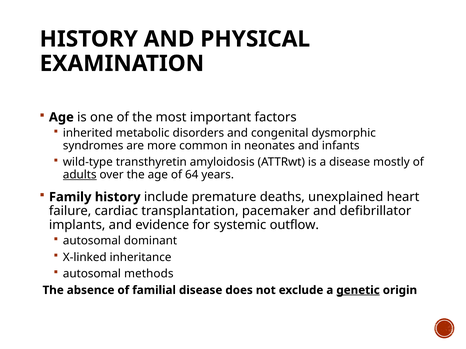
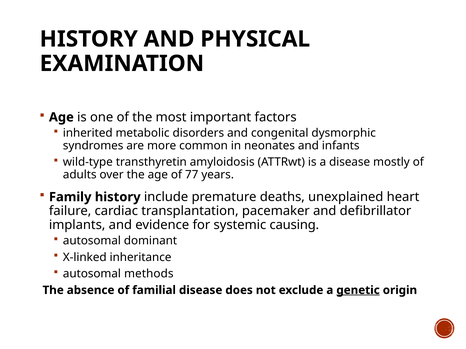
adults underline: present -> none
64: 64 -> 77
outflow: outflow -> causing
